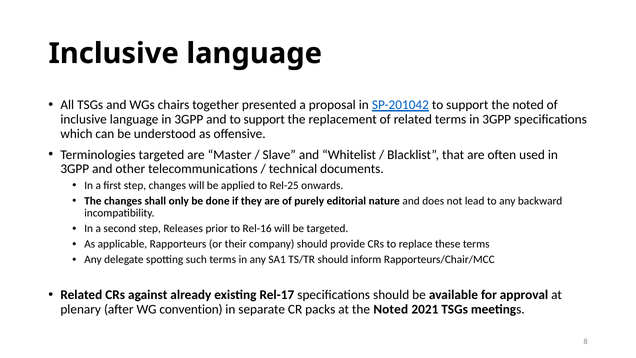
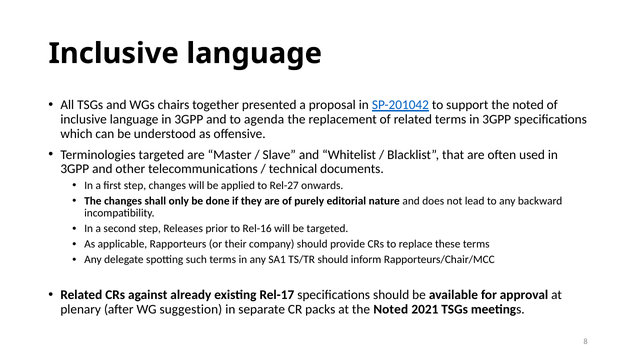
and to support: support -> agenda
Rel-25: Rel-25 -> Rel-27
convention: convention -> suggestion
